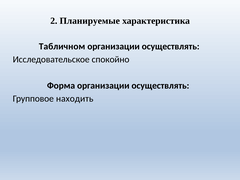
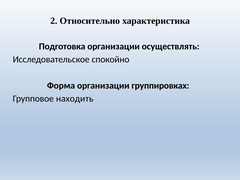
Планируемые: Планируемые -> Относительно
Табличном: Табличном -> Подготовка
Форма организации осуществлять: осуществлять -> группировках
